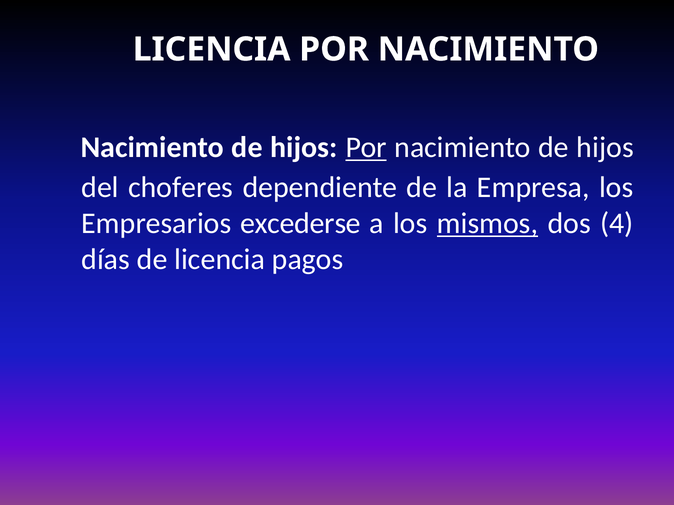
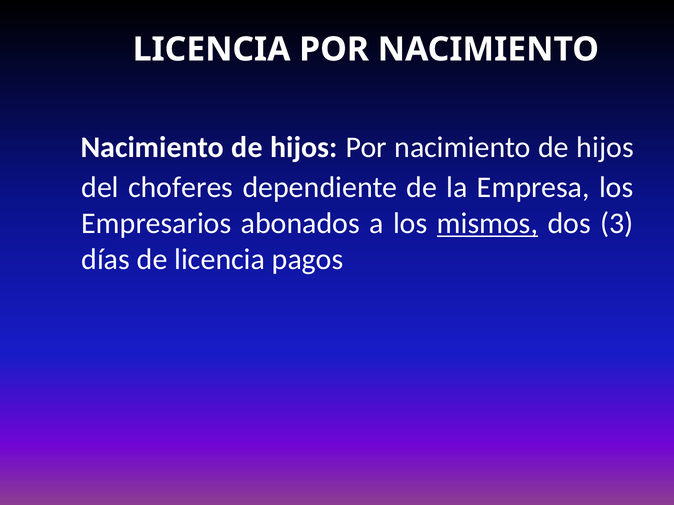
Por at (366, 148) underline: present -> none
excederse: excederse -> abonados
4: 4 -> 3
